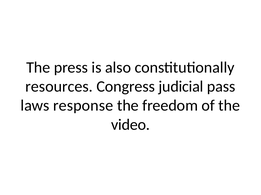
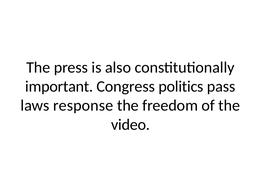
resources: resources -> important
judicial: judicial -> politics
